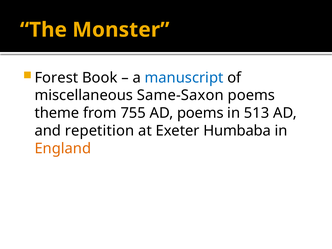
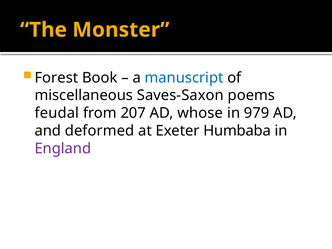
Same-Saxon: Same-Saxon -> Saves-Saxon
theme: theme -> feudal
755: 755 -> 207
AD poems: poems -> whose
513: 513 -> 979
repetition: repetition -> deformed
England colour: orange -> purple
